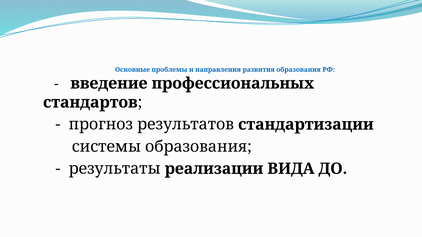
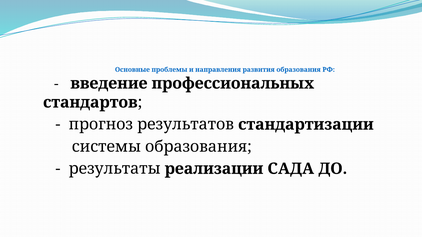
ВИДА: ВИДА -> САДА
